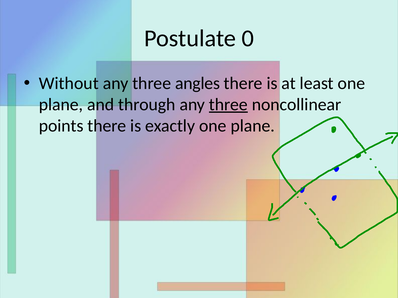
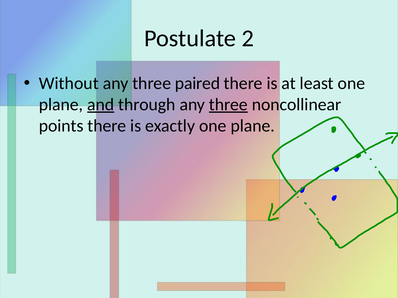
0: 0 -> 2
angles: angles -> paired
and underline: none -> present
